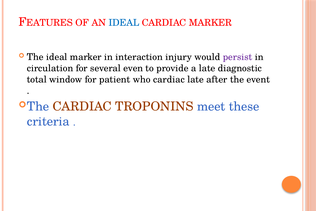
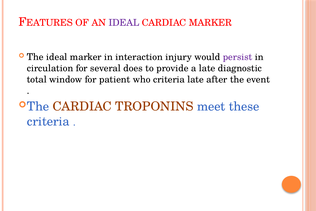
IDEAL at (124, 23) colour: blue -> purple
even: even -> does
who cardiac: cardiac -> criteria
